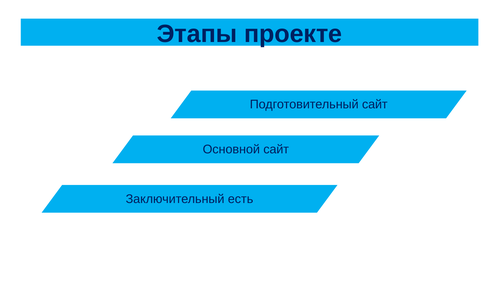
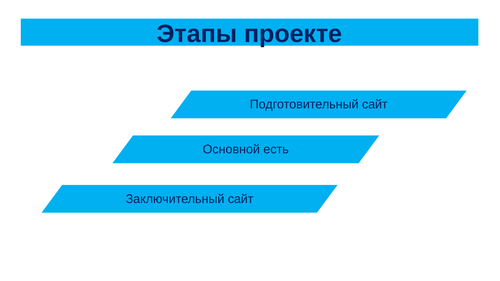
Основной сайт: сайт -> есть
Заключительный есть: есть -> сайт
